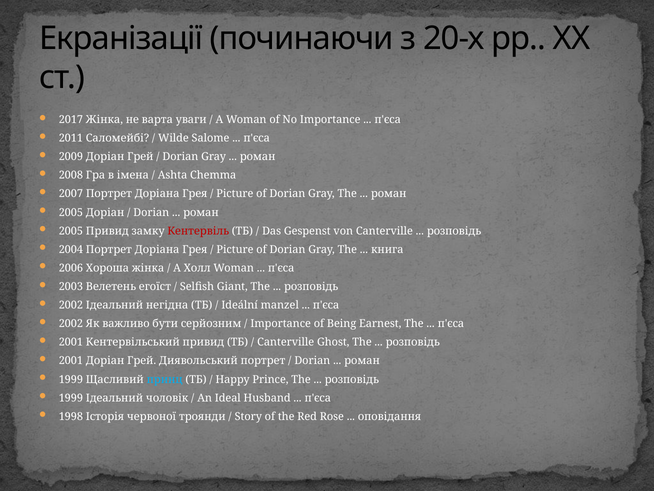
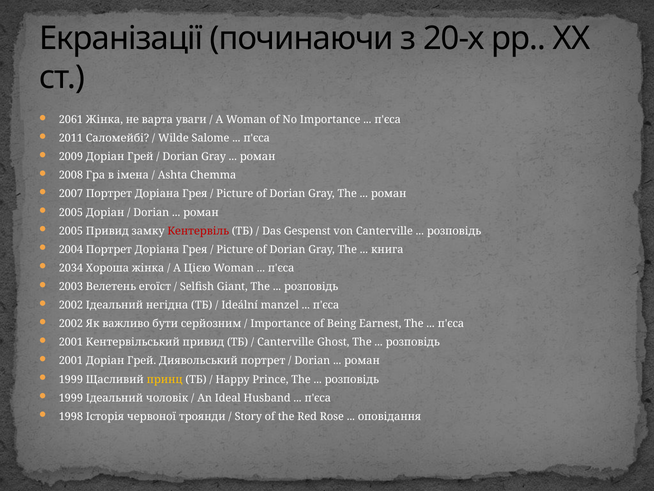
2017: 2017 -> 2061
2006: 2006 -> 2034
Холл: Холл -> Цією
принц colour: light blue -> yellow
